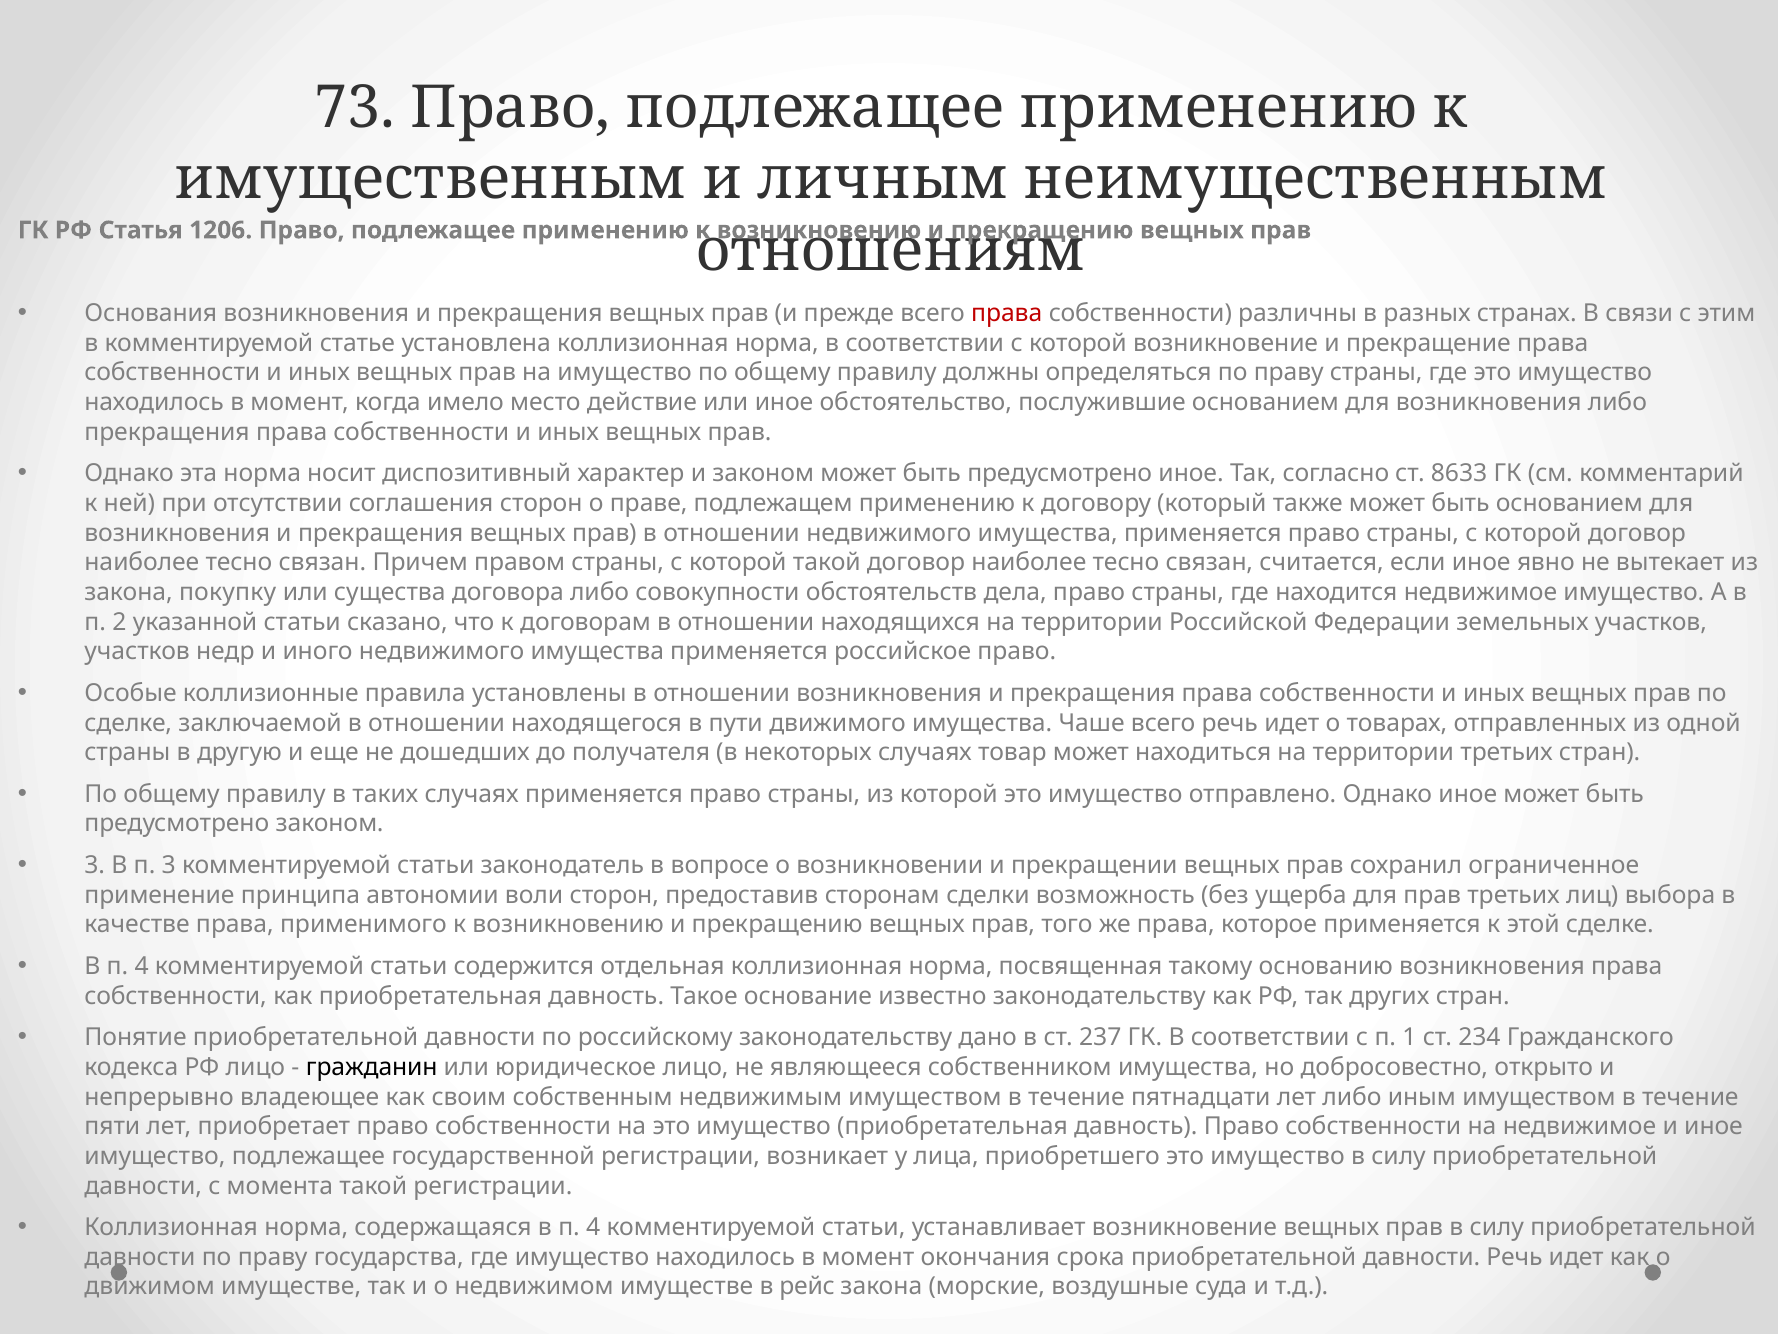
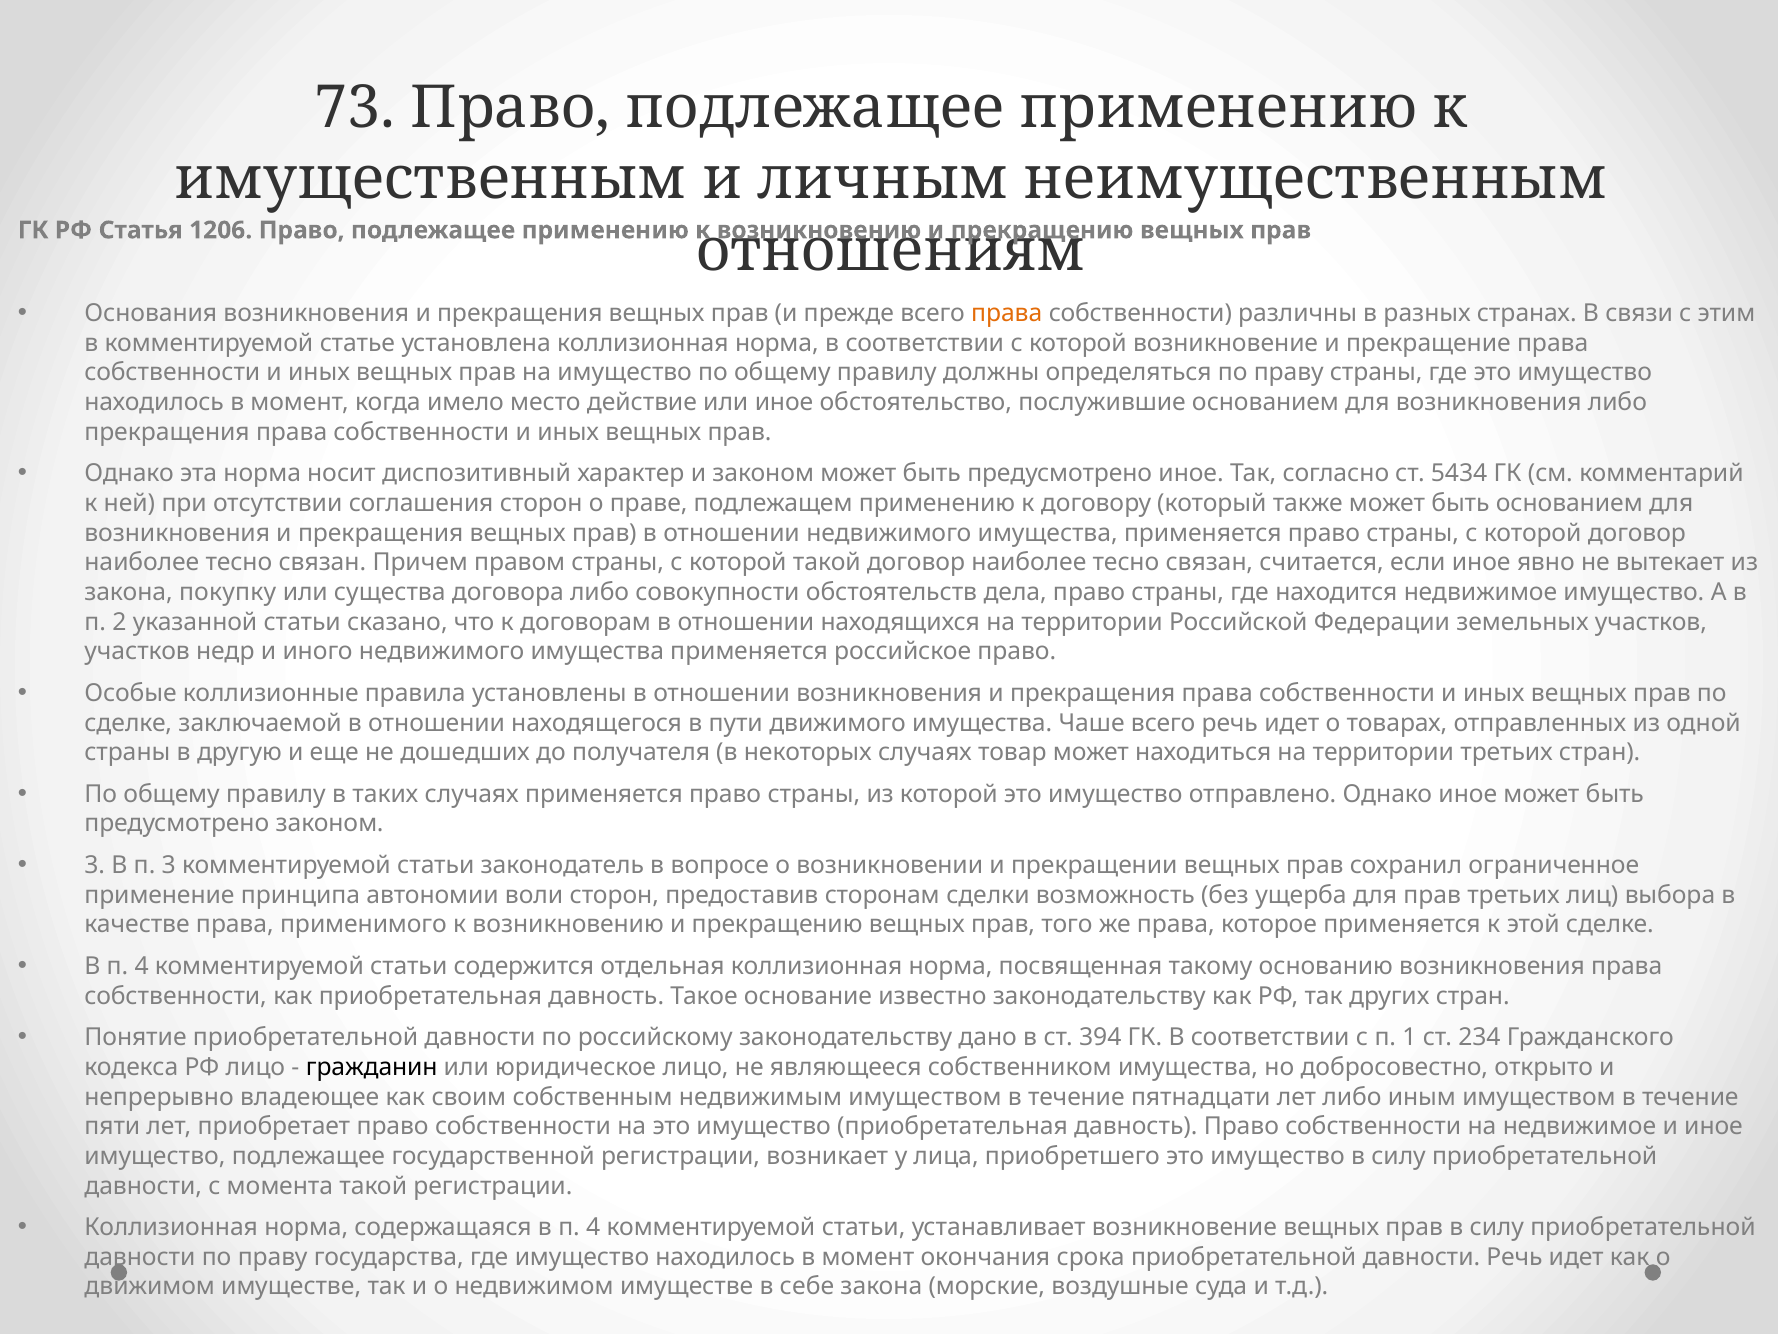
права at (1007, 313) colour: red -> orange
8633: 8633 -> 5434
237: 237 -> 394
рейс: рейс -> себе
